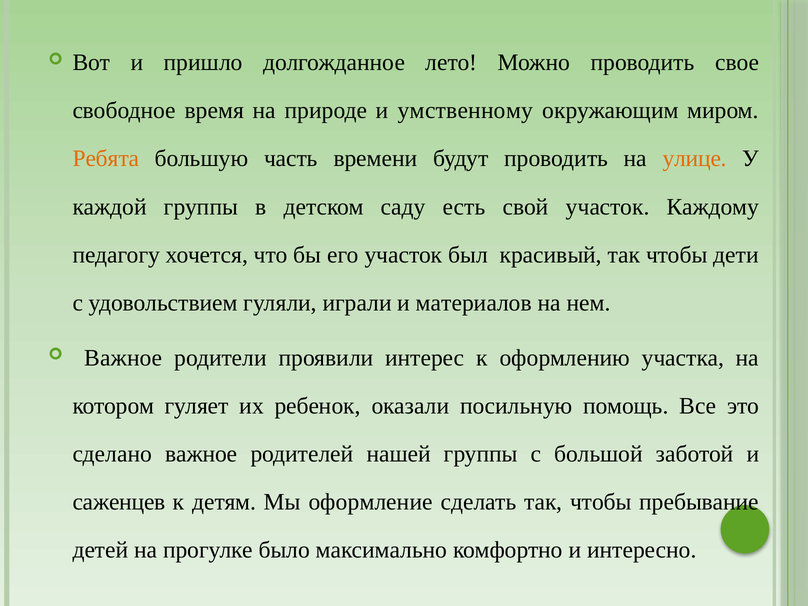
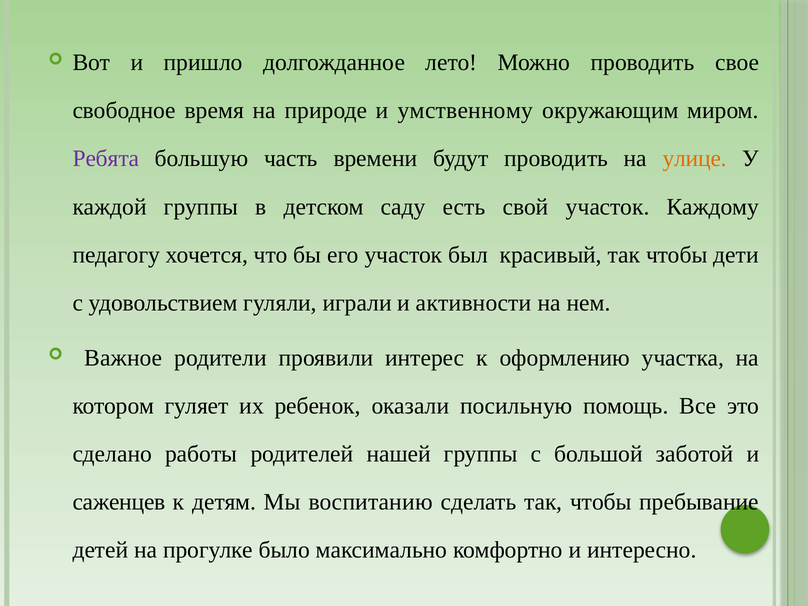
Ребята colour: orange -> purple
материалов: материалов -> активности
сделано важное: важное -> работы
оформление: оформление -> воспитанию
